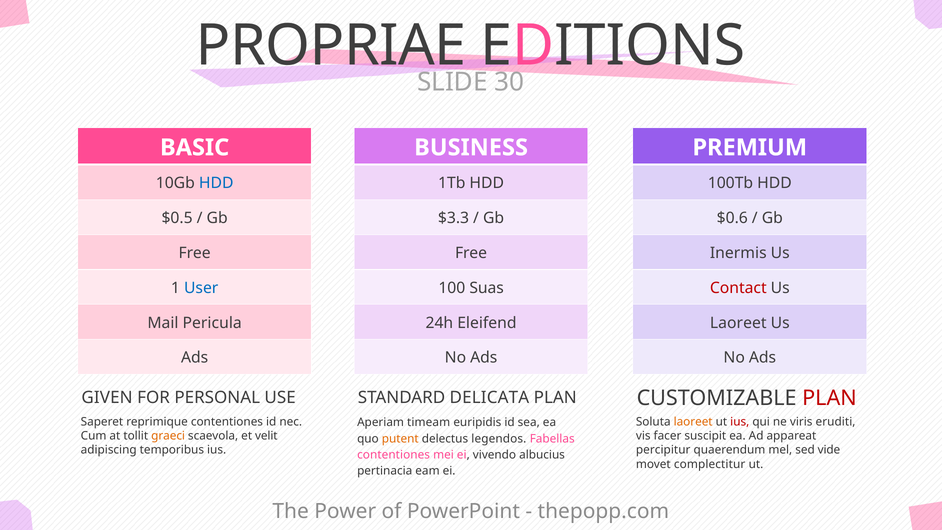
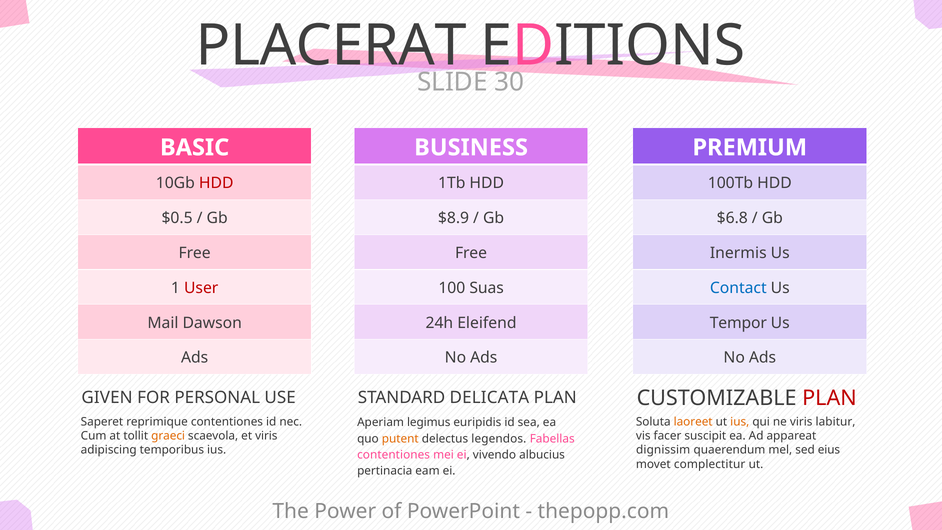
PROPRIAE: PROPRIAE -> PLACERAT
HDD at (216, 183) colour: blue -> red
$3.3: $3.3 -> $8.9
$0.6: $0.6 -> $6.8
User colour: blue -> red
Contact colour: red -> blue
Pericula: Pericula -> Dawson
Laoreet at (738, 323): Laoreet -> Tempor
ius at (740, 422) colour: red -> orange
eruditi: eruditi -> labitur
timeam: timeam -> legimus
et velit: velit -> viris
percipitur: percipitur -> dignissim
vide: vide -> eius
